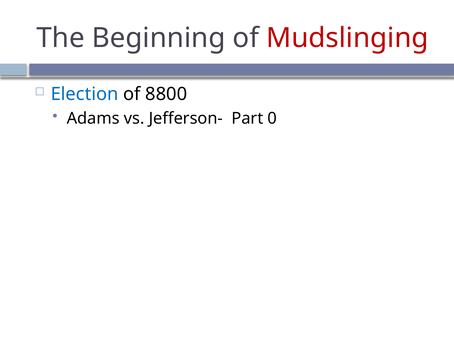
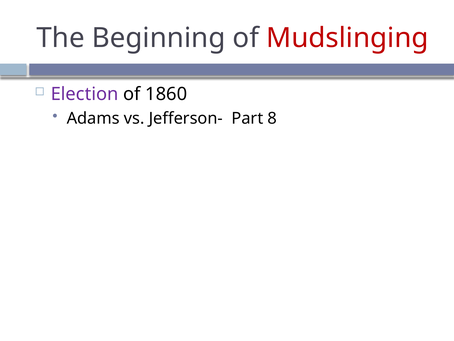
Election colour: blue -> purple
8800: 8800 -> 1860
0: 0 -> 8
